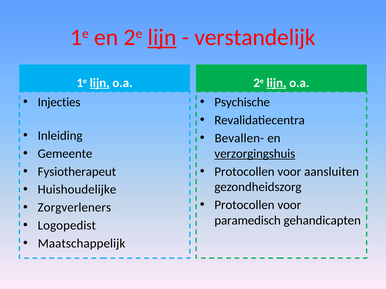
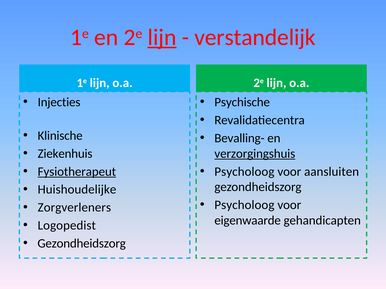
lijn at (100, 83) underline: present -> none
lijn at (276, 83) underline: present -> none
Inleiding: Inleiding -> Klinische
Bevallen-: Bevallen- -> Bevalling-
Gemeente: Gemeente -> Ziekenhuis
Fysiotherapeut underline: none -> present
Protocollen at (244, 172): Protocollen -> Psycholoog
Protocollen at (244, 205): Protocollen -> Psycholoog
paramedisch: paramedisch -> eigenwaarde
Maatschappelijk at (82, 244): Maatschappelijk -> Gezondheidszorg
